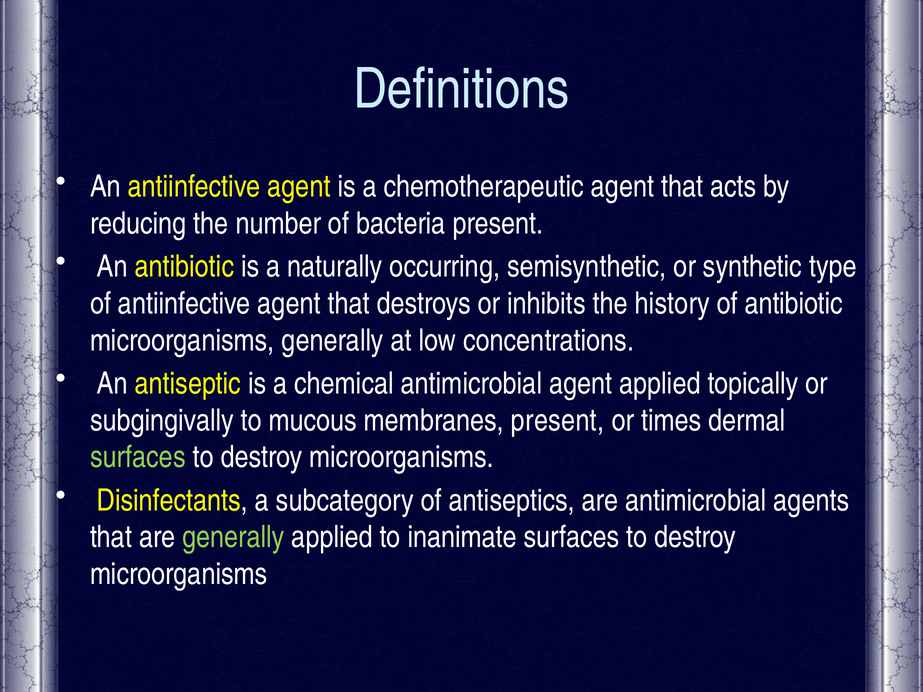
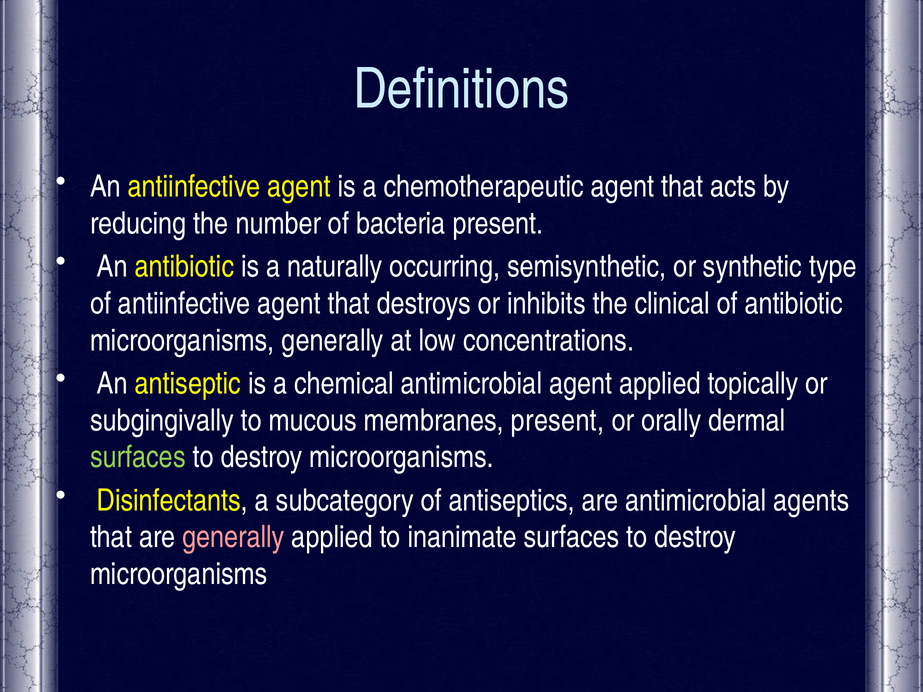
history: history -> clinical
times: times -> orally
generally at (233, 537) colour: light green -> pink
